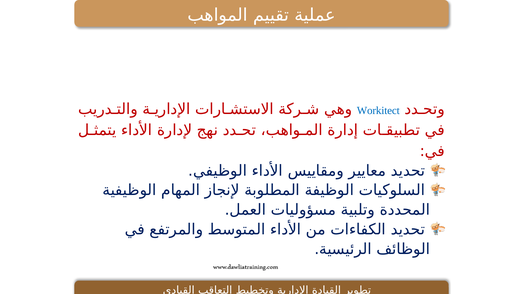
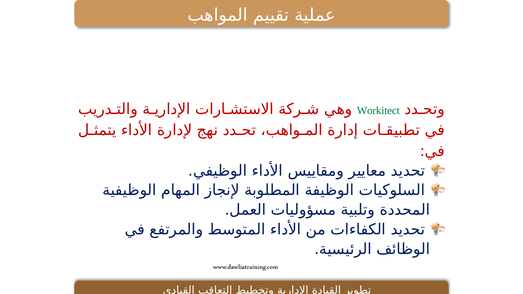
Workitect colour: blue -> green
